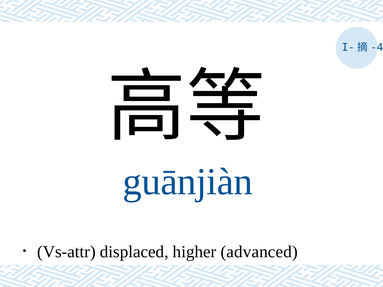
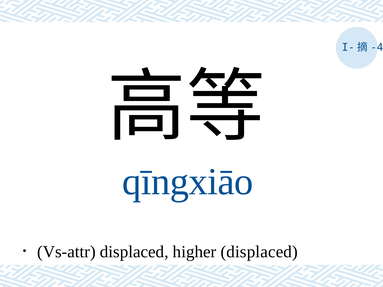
guānjiàn: guānjiàn -> qīngxiāo
higher advanced: advanced -> displaced
